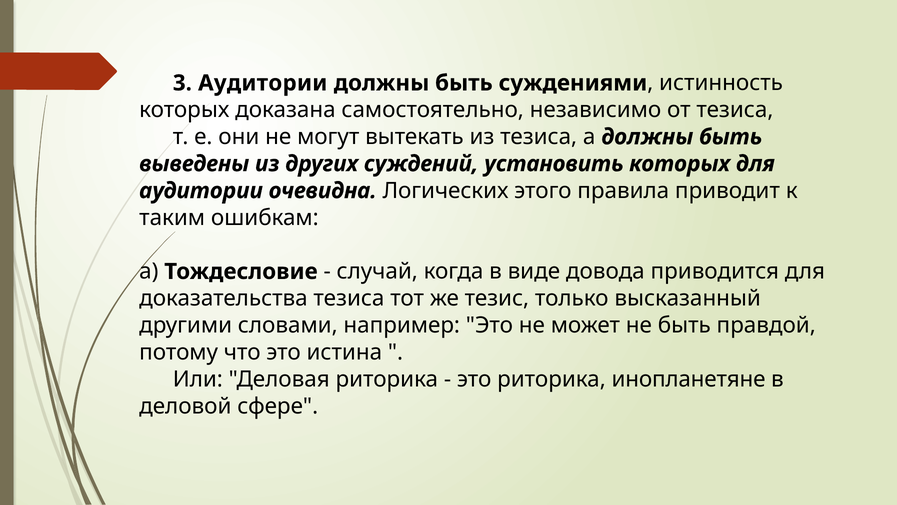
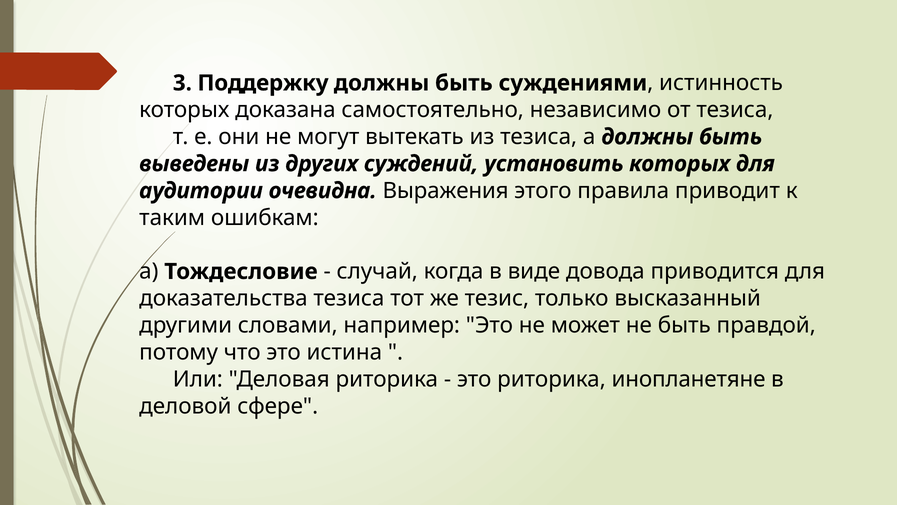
3 Аудитории: Аудитории -> Поддержку
Логических: Логических -> Выражения
